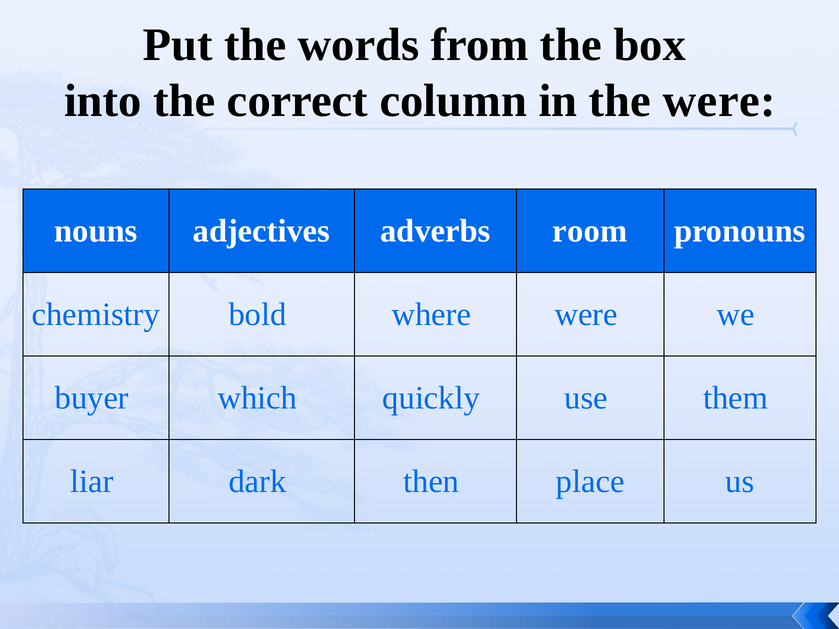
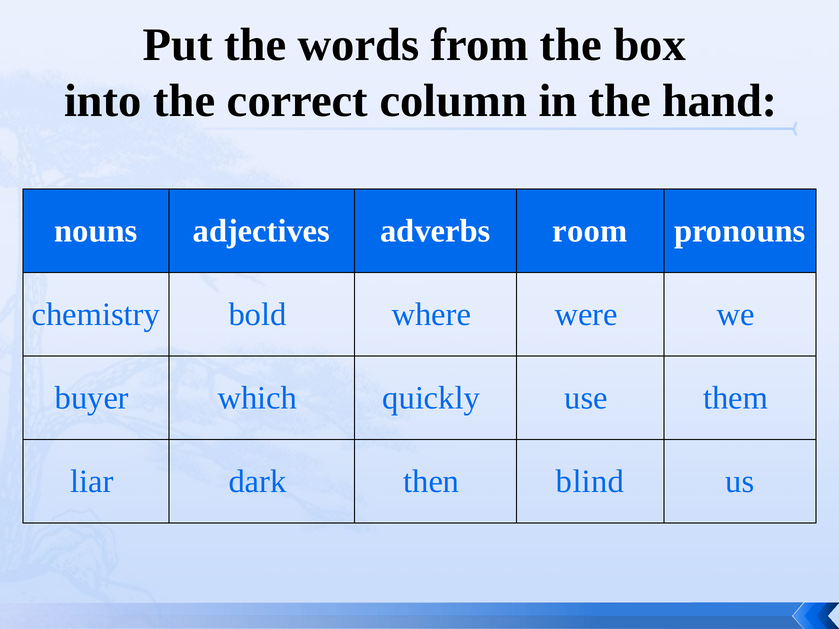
the were: were -> hand
place: place -> blind
